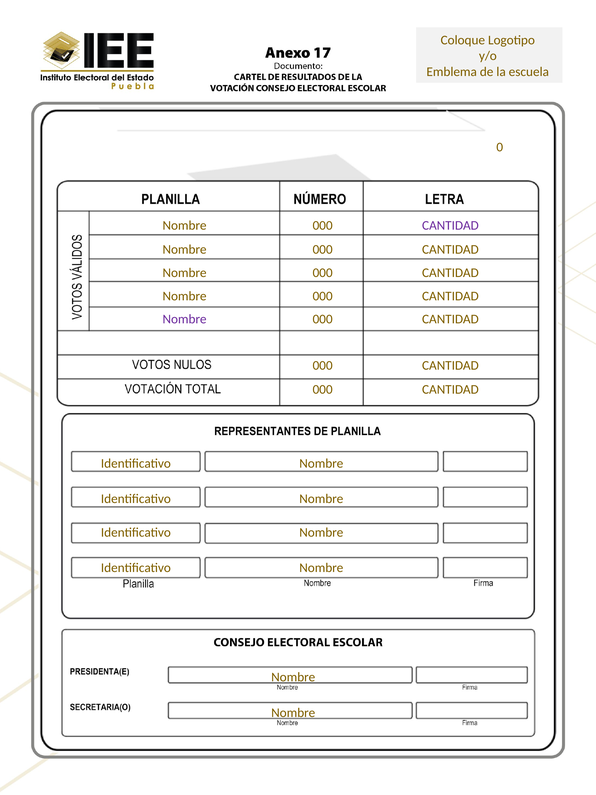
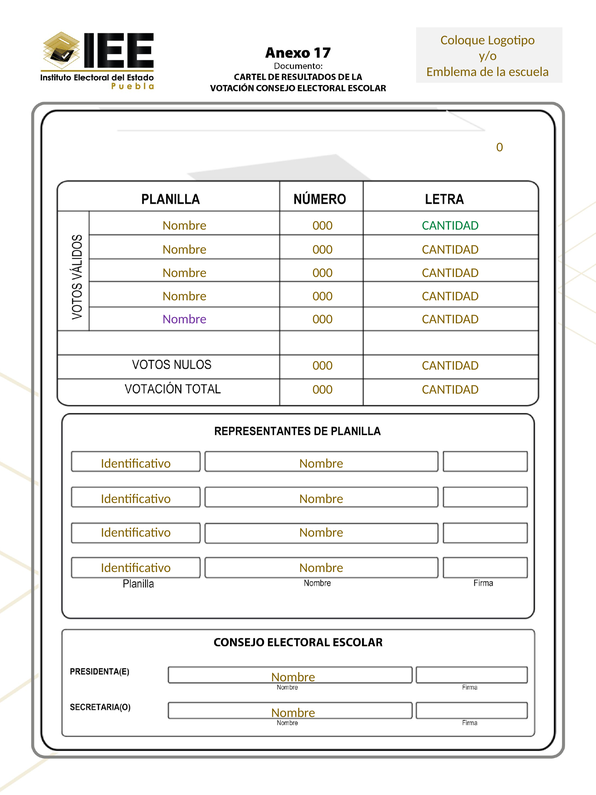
CANTIDAD at (450, 225) colour: purple -> green
